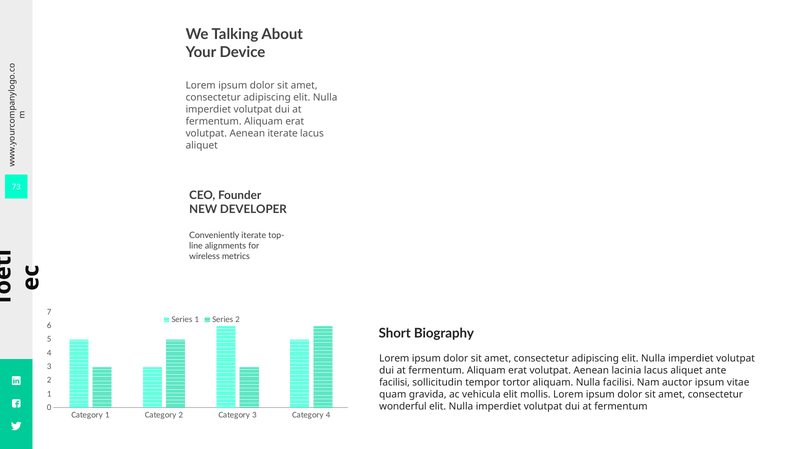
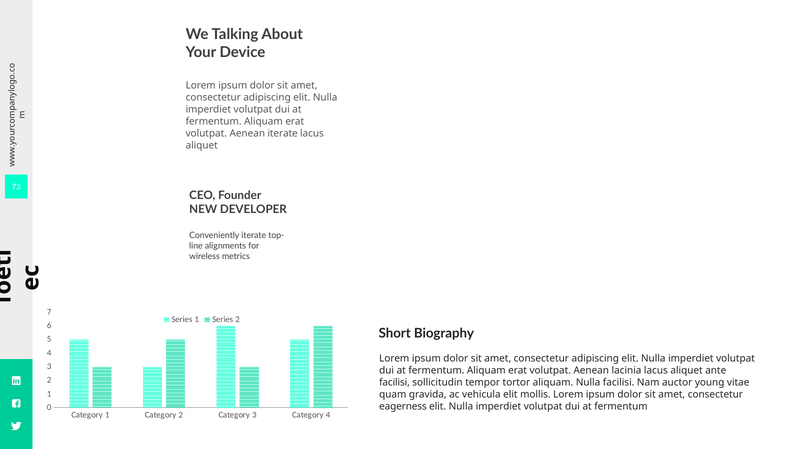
ipsum at (710, 382): ipsum -> young
wonderful: wonderful -> eagerness
